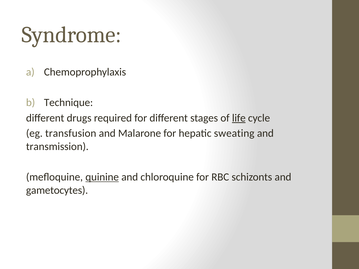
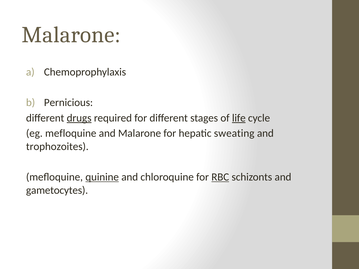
Syndrome at (71, 35): Syndrome -> Malarone
Technique: Technique -> Pernicious
drugs underline: none -> present
eg transfusion: transfusion -> mefloquine
transmission: transmission -> trophozoites
RBC underline: none -> present
